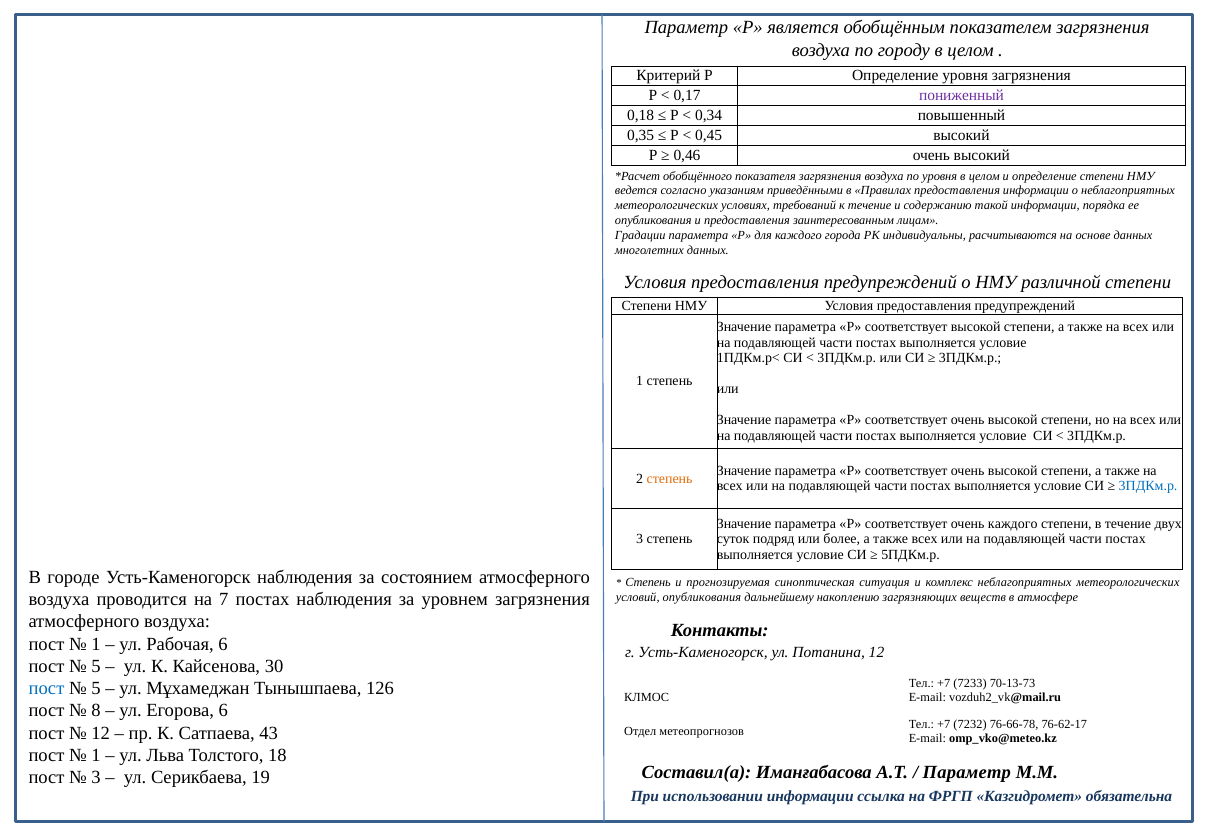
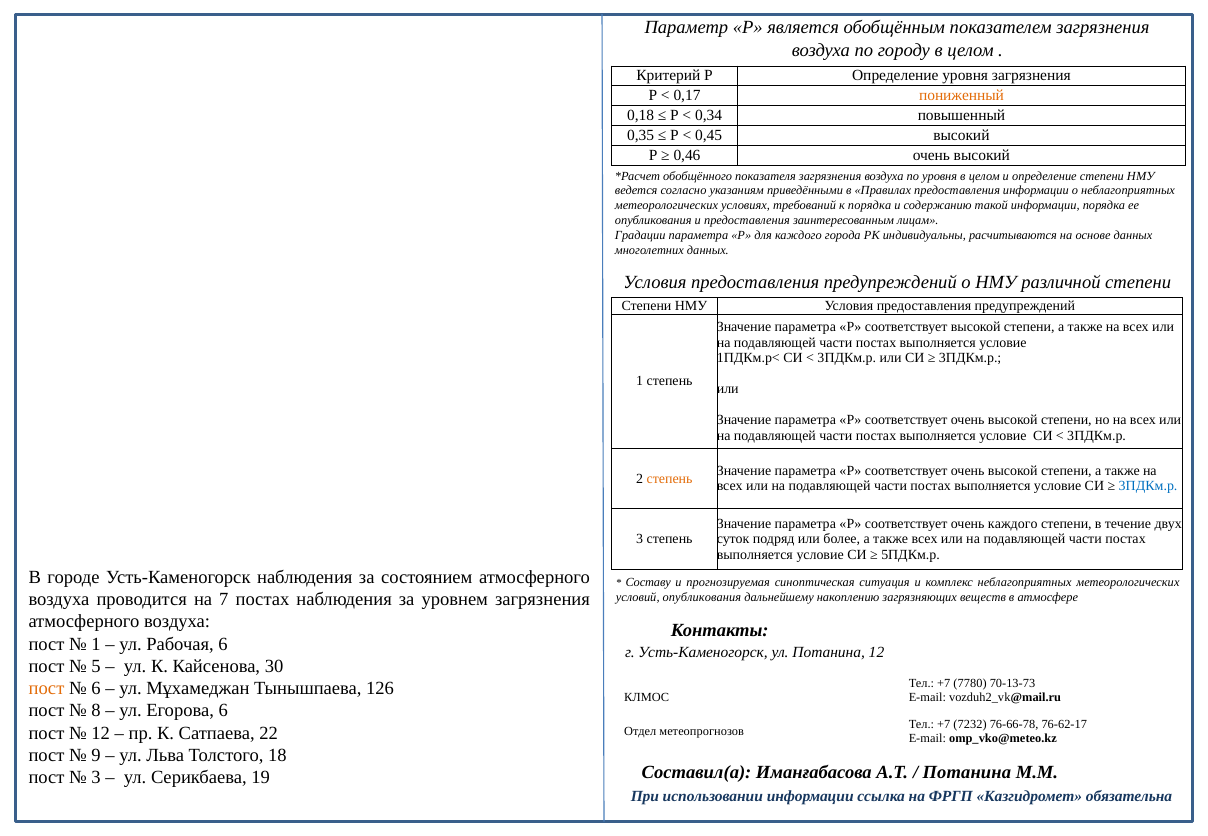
пониженный colour: purple -> orange
к течение: течение -> порядка
Степень at (648, 582): Степень -> Составу
7233: 7233 -> 7780
пост at (47, 689) colour: blue -> orange
5 at (96, 689): 5 -> 6
43: 43 -> 22
1 at (96, 756): 1 -> 9
Параметр at (967, 772): Параметр -> Потанина
